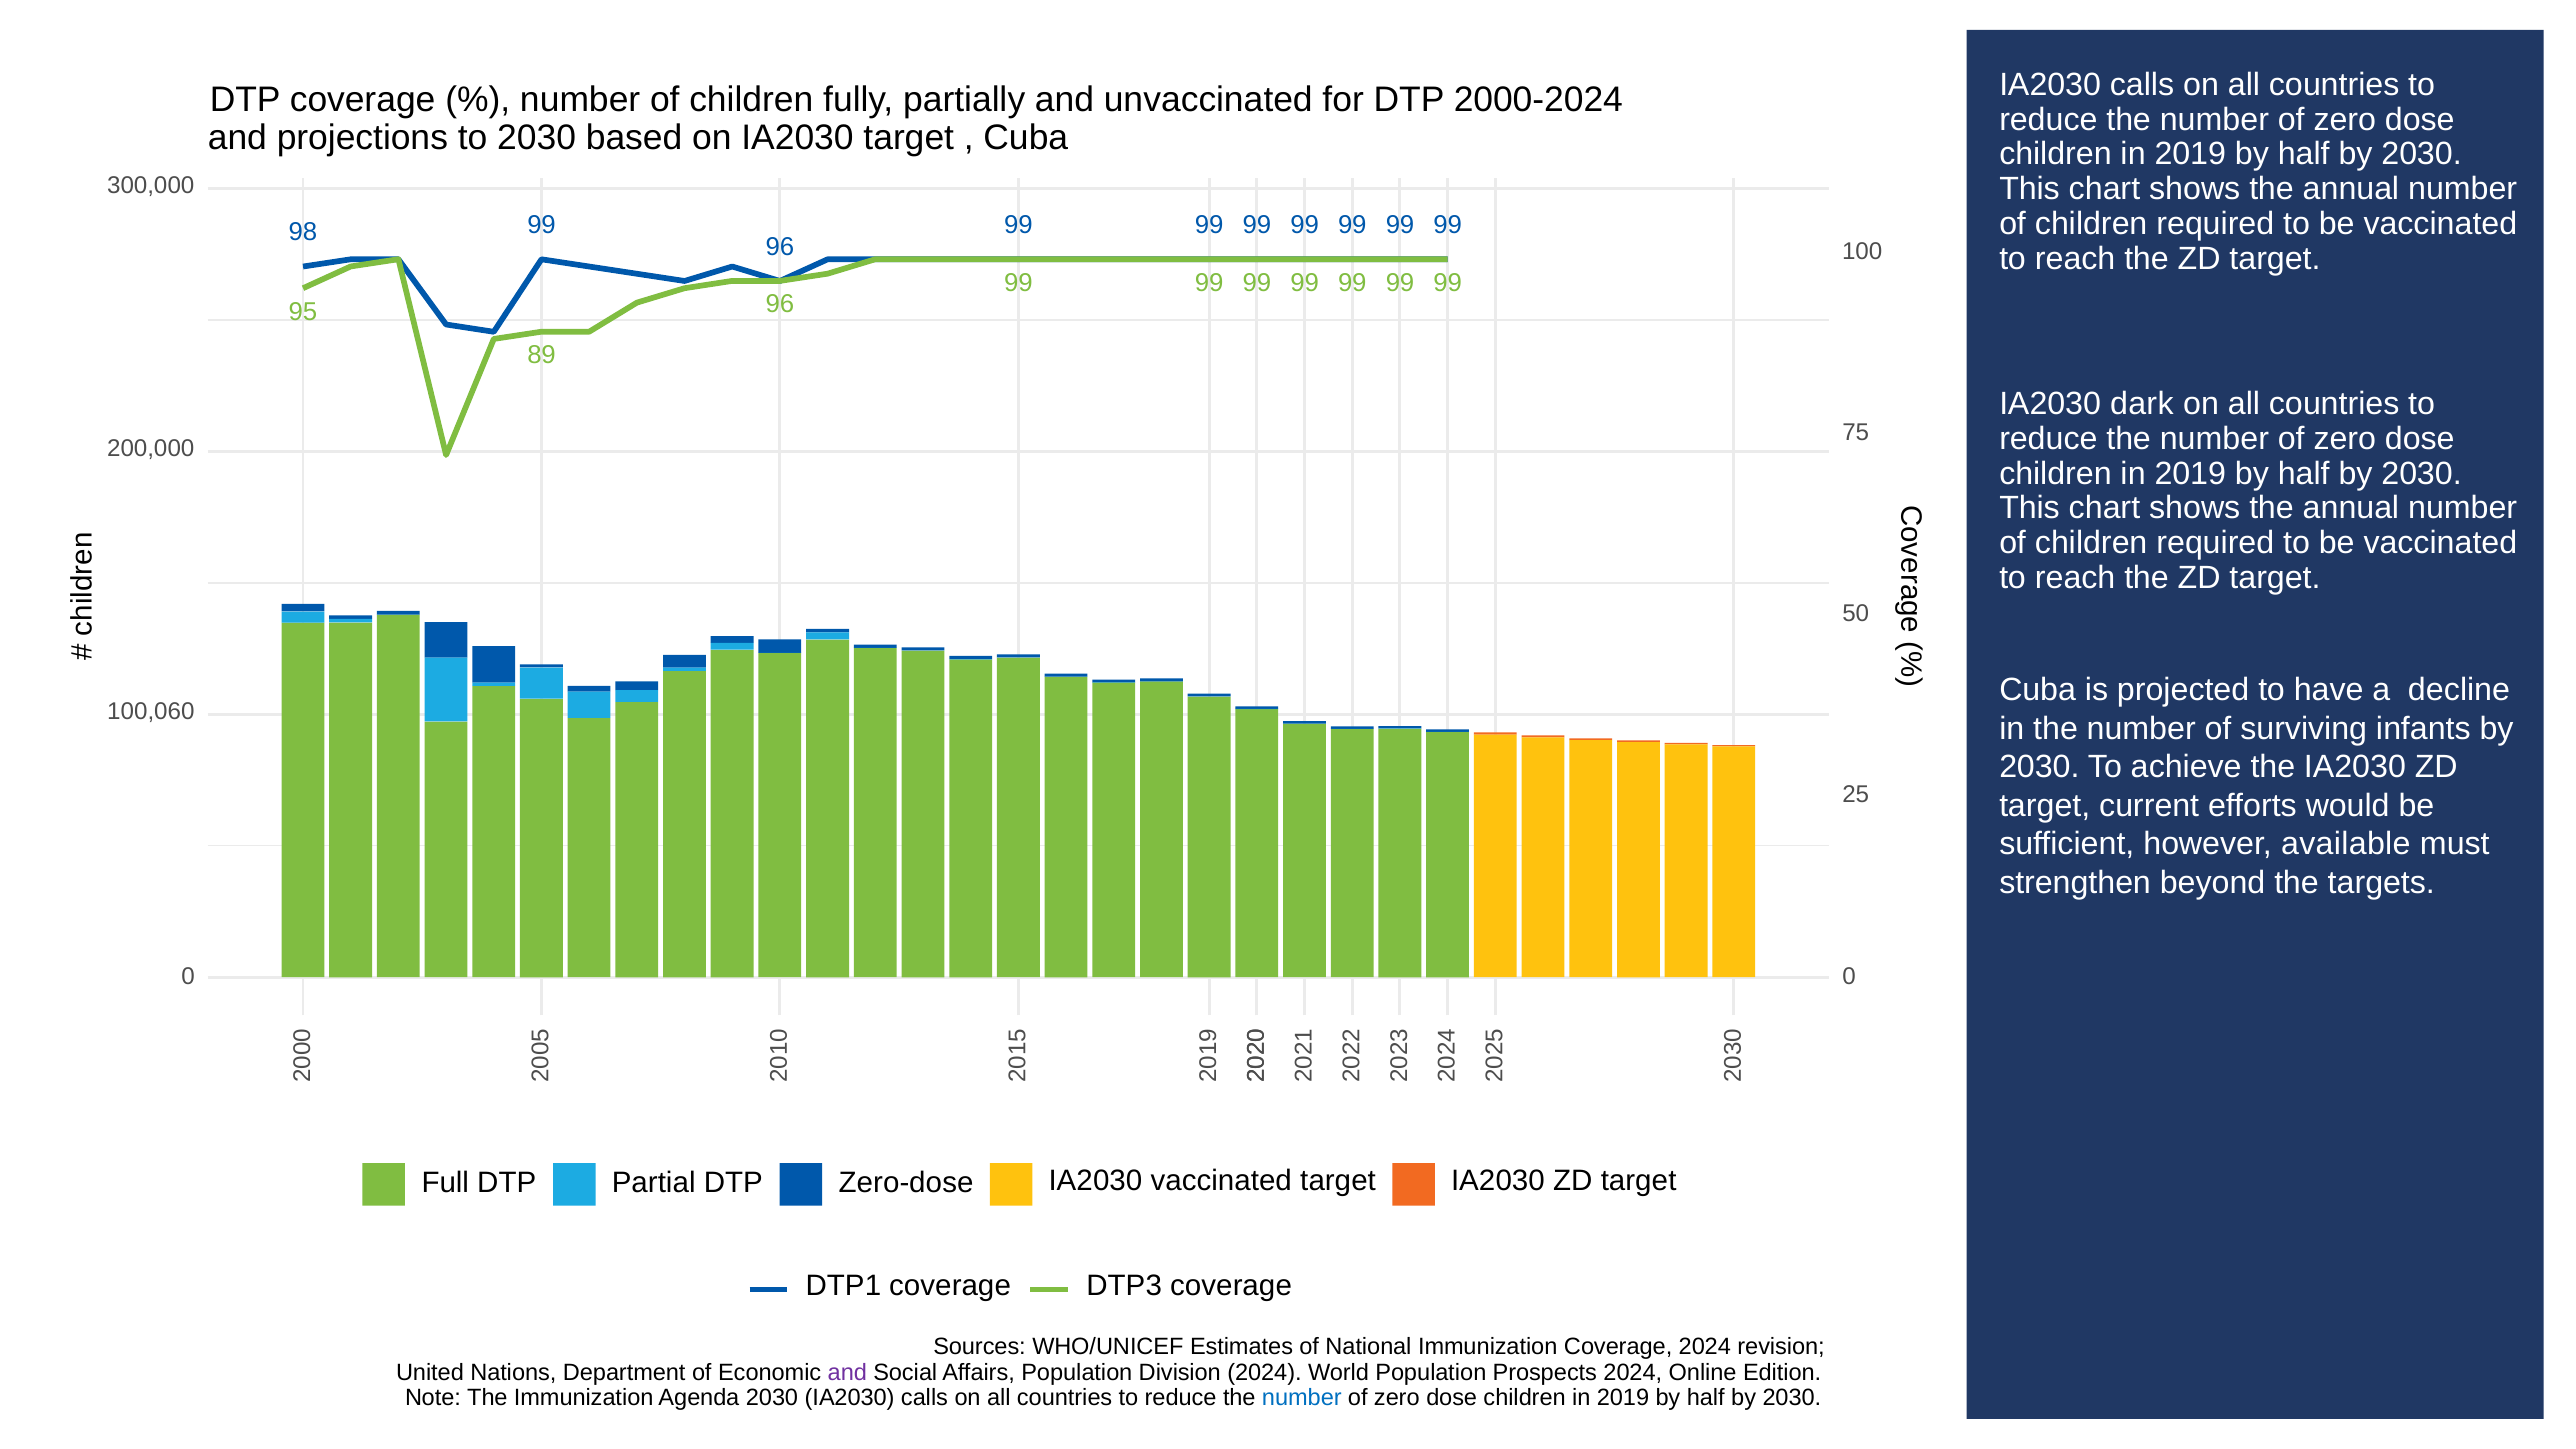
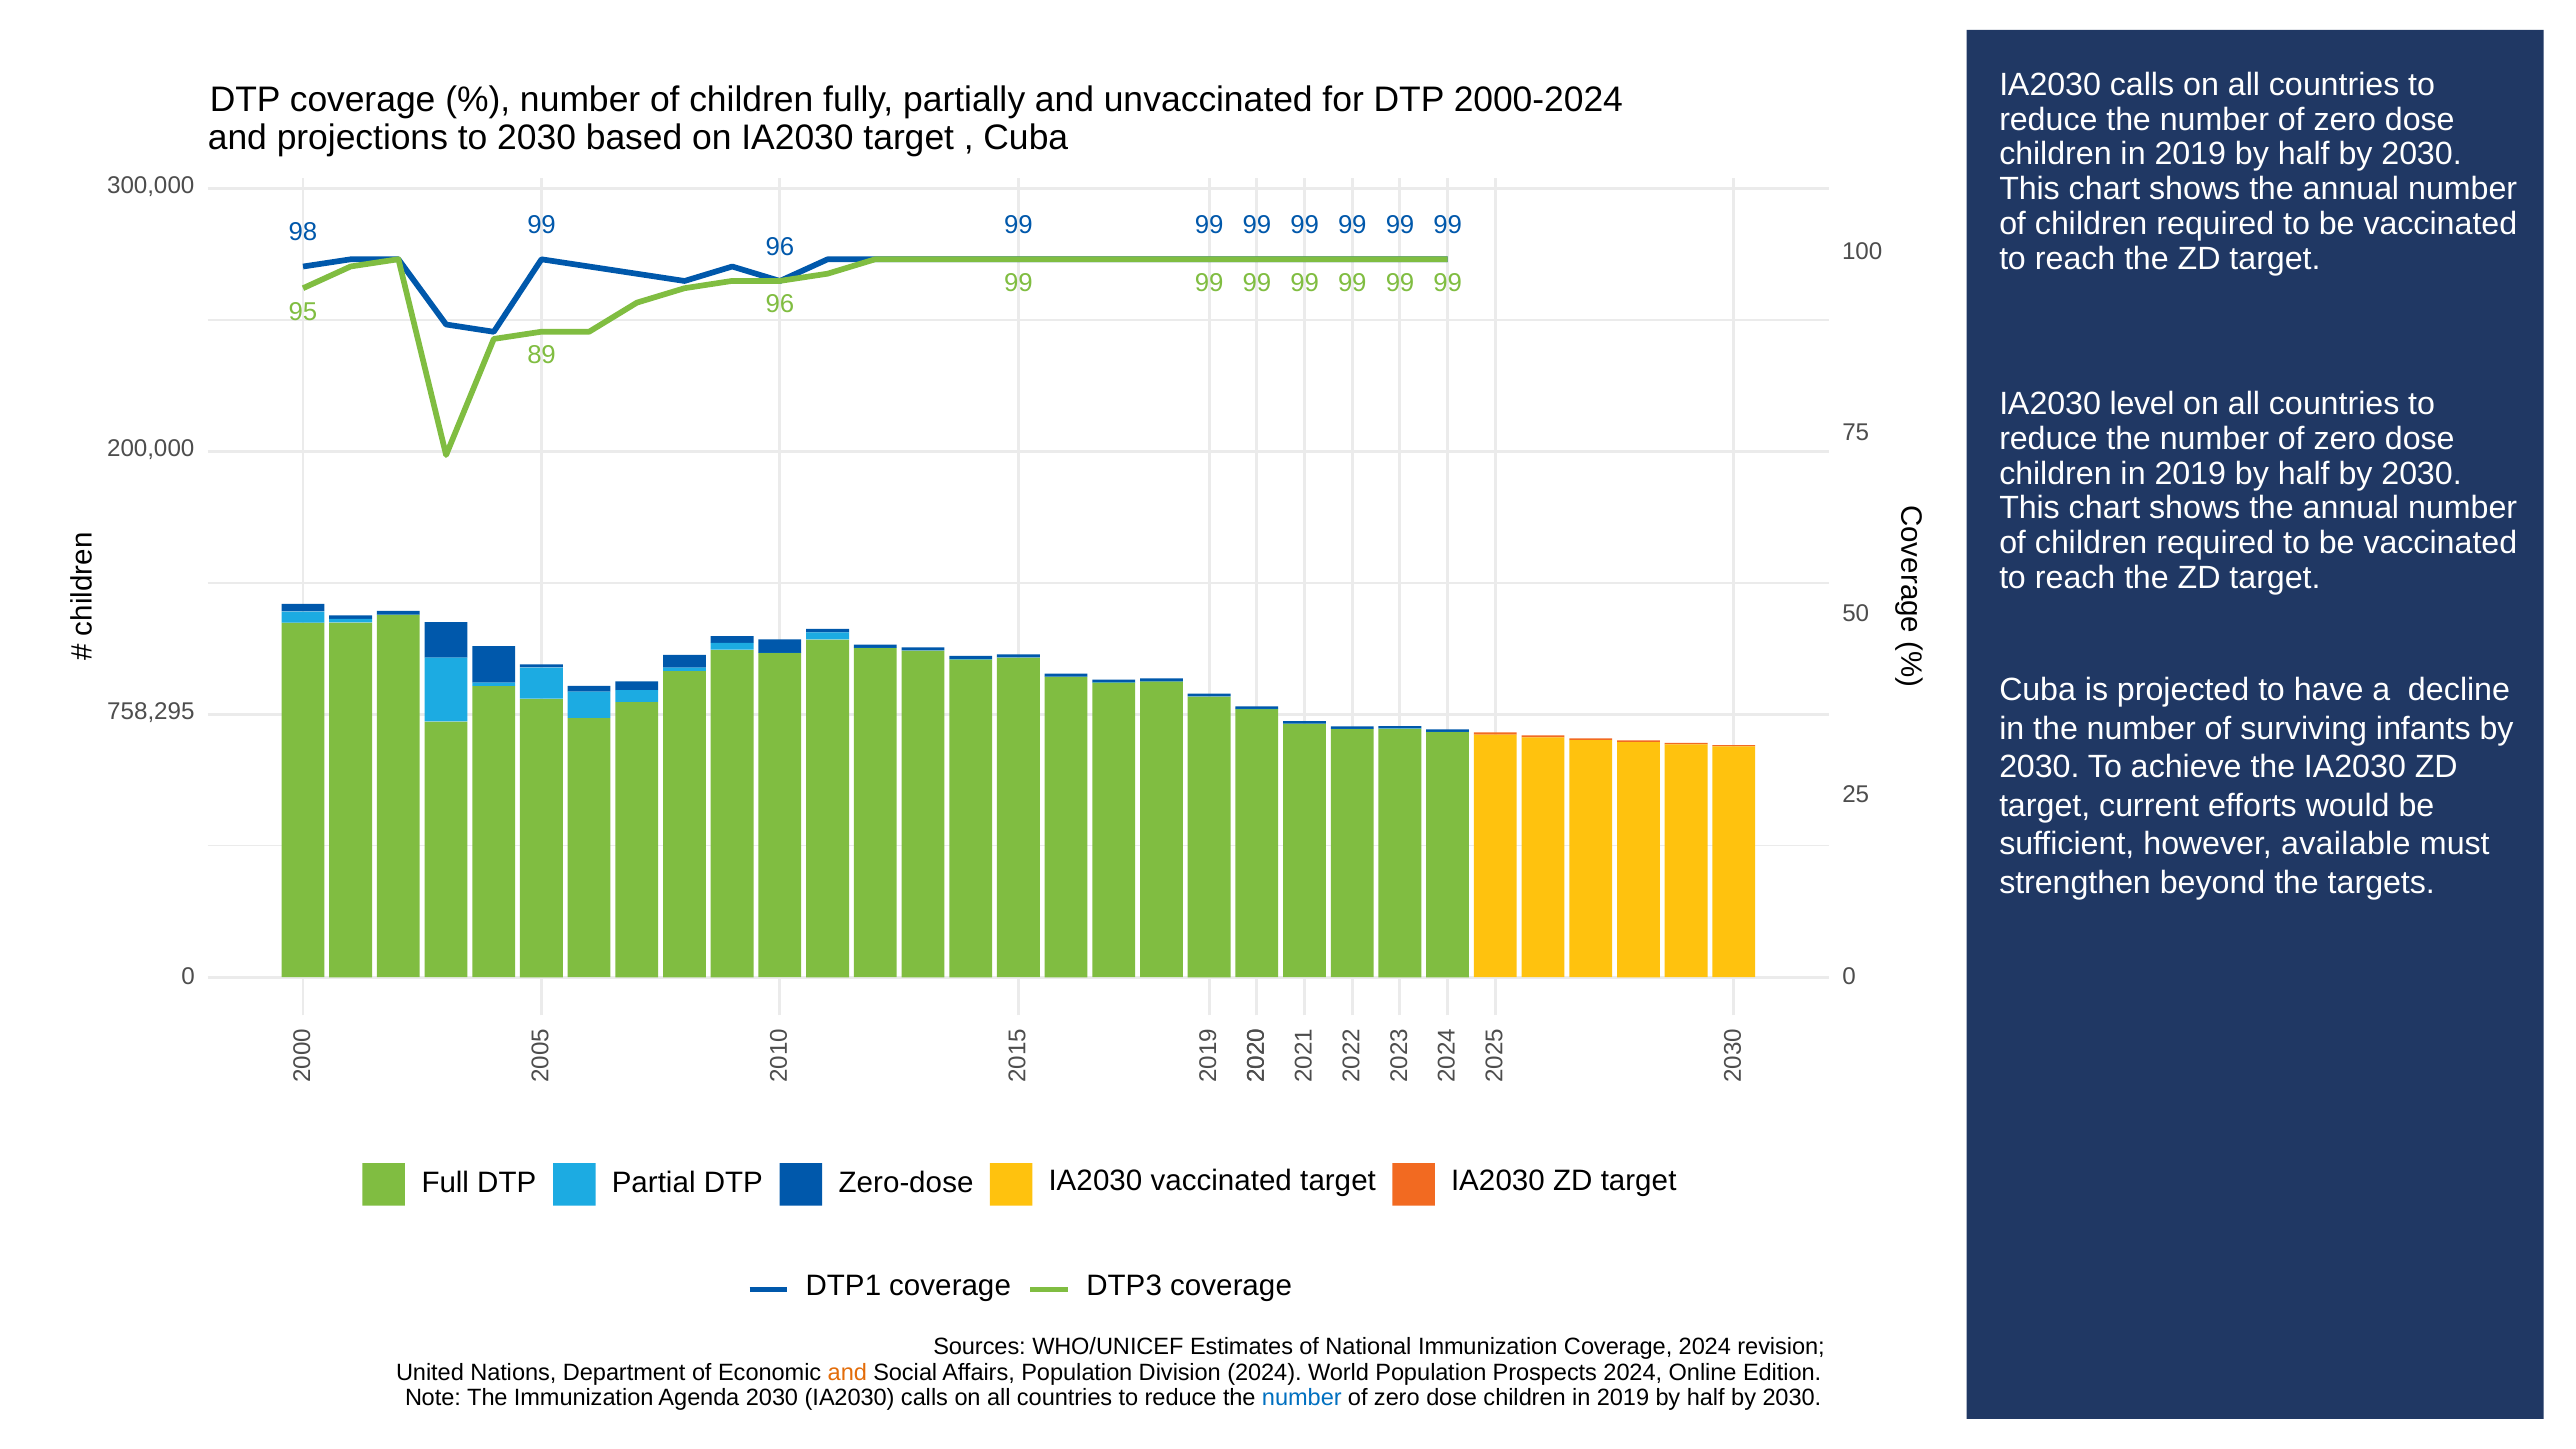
dark: dark -> level
100,060: 100,060 -> 758,295
and at (847, 1373) colour: purple -> orange
